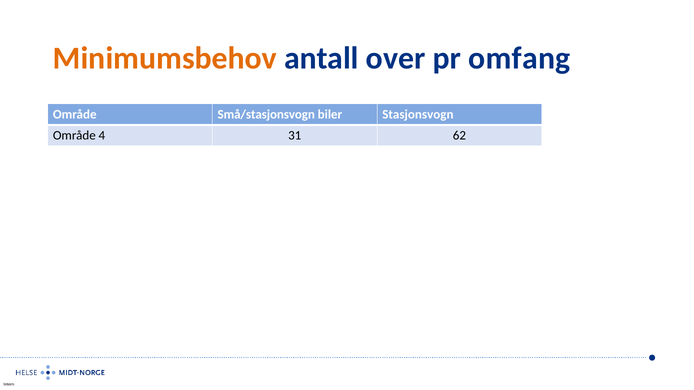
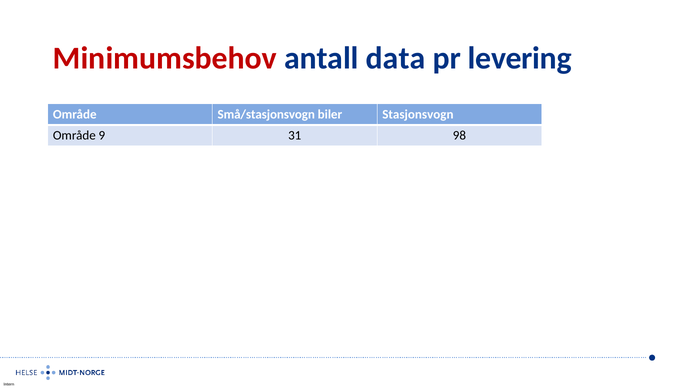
Minimumsbehov colour: orange -> red
over: over -> data
omfang: omfang -> levering
4: 4 -> 9
62: 62 -> 98
